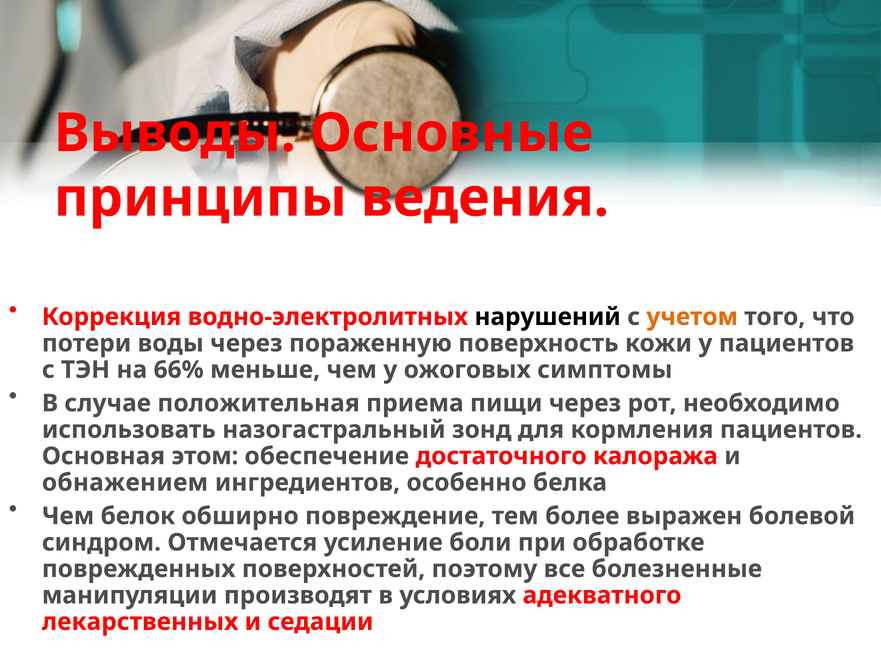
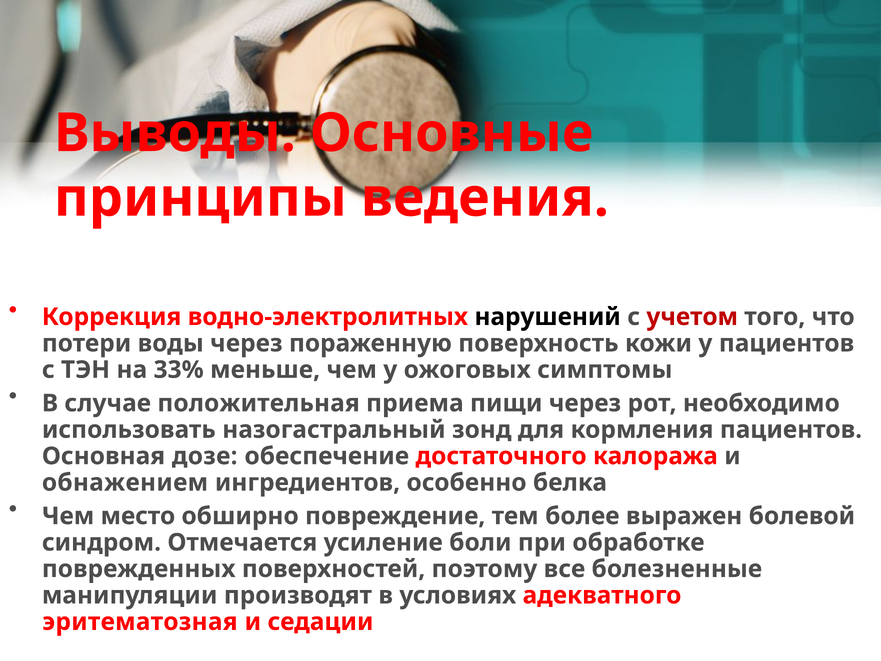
учетом colour: orange -> red
66%: 66% -> 33%
этом: этом -> дозе
белок: белок -> место
лекарственных: лекарственных -> эритематозная
